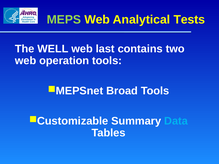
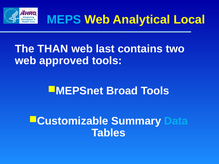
MEPS colour: light green -> light blue
Tests: Tests -> Local
WELL: WELL -> THAN
operation: operation -> approved
